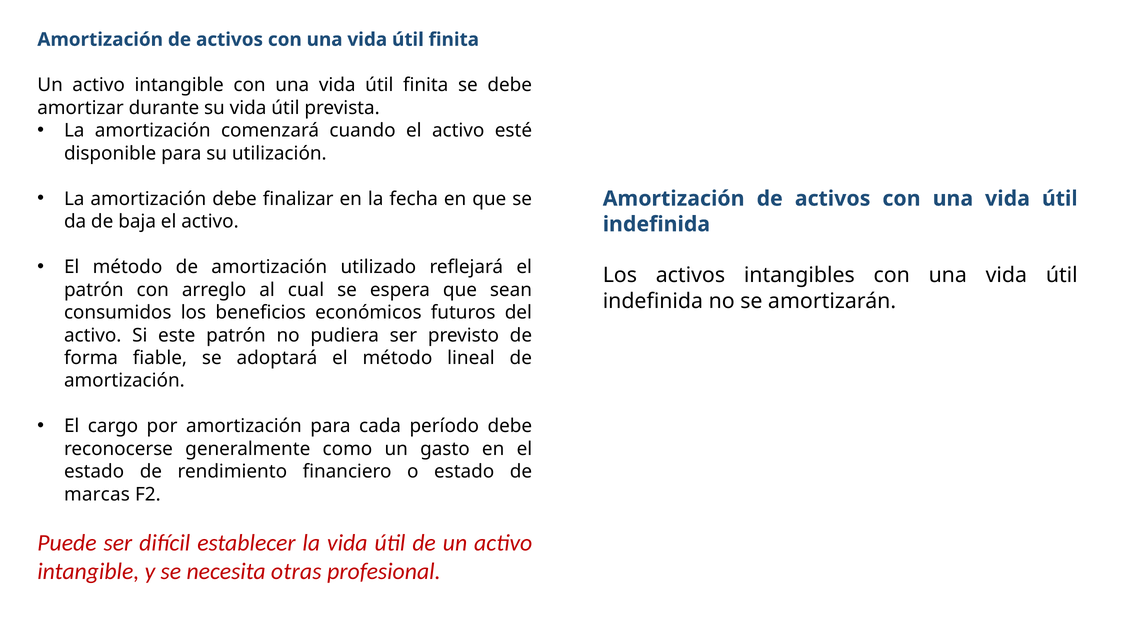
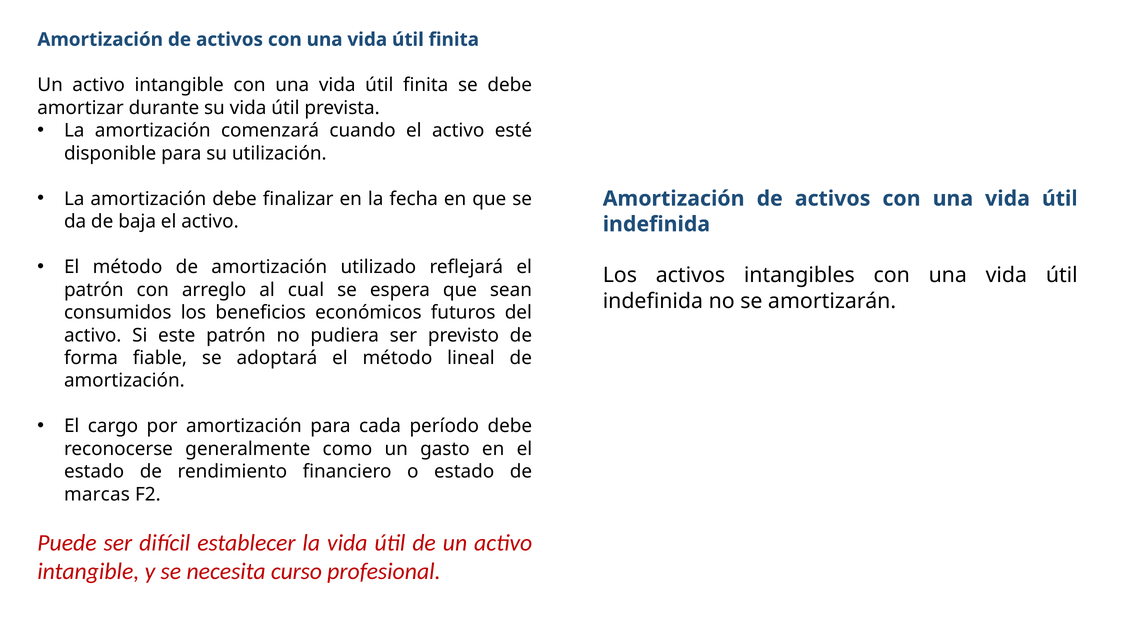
otras: otras -> curso
